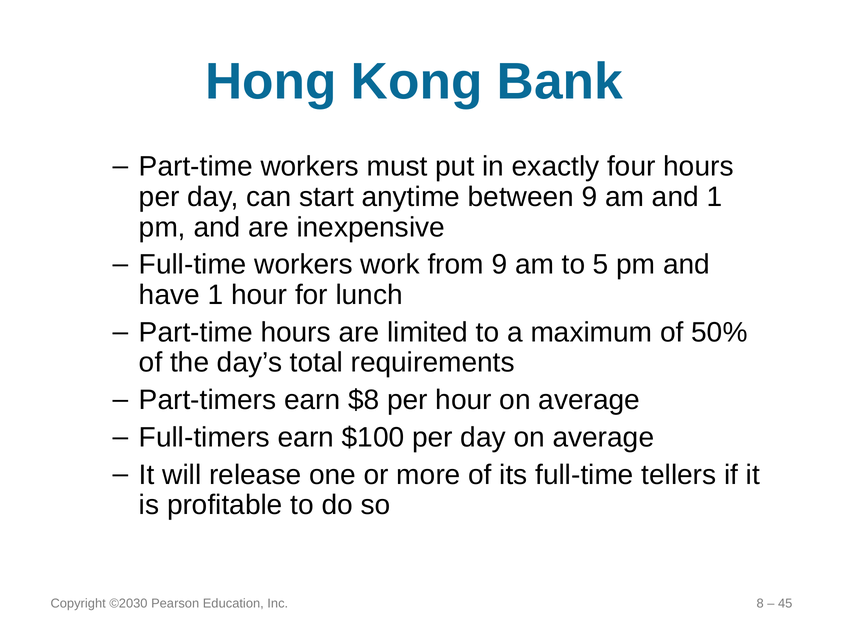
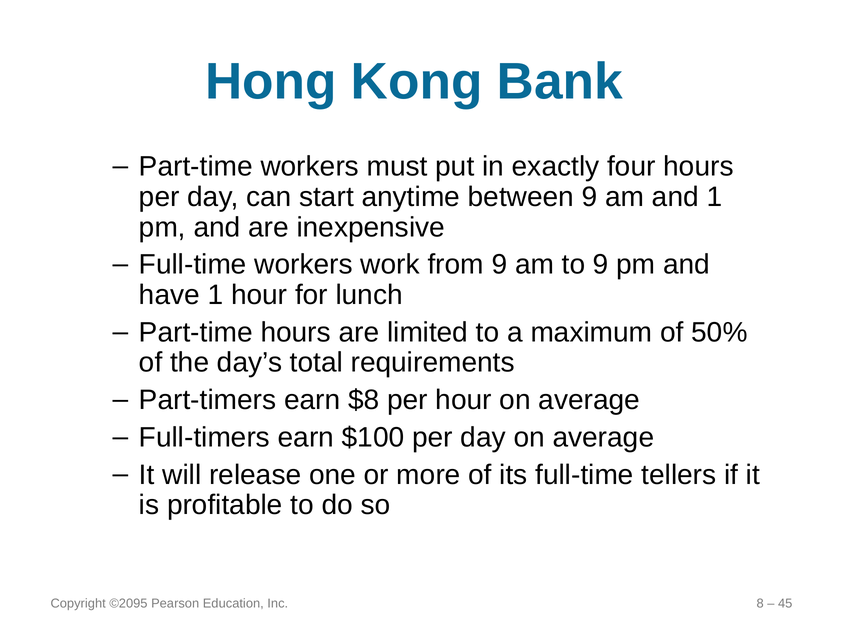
to 5: 5 -> 9
©2030: ©2030 -> ©2095
